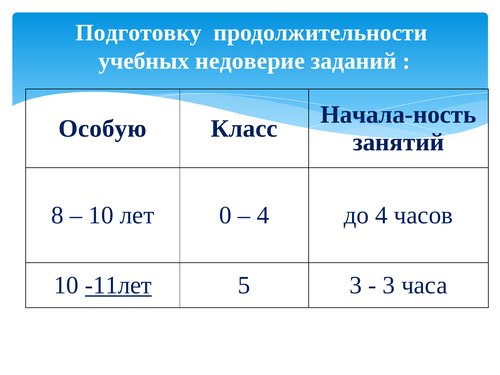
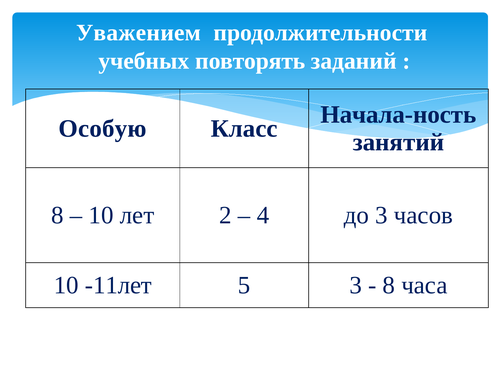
Подготовку: Подготовку -> Уважением
недоверие: недоверие -> повторять
0: 0 -> 2
до 4: 4 -> 3
-11лет underline: present -> none
3 at (389, 285): 3 -> 8
